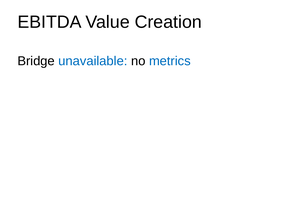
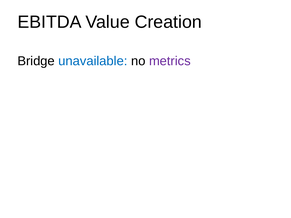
metrics colour: blue -> purple
